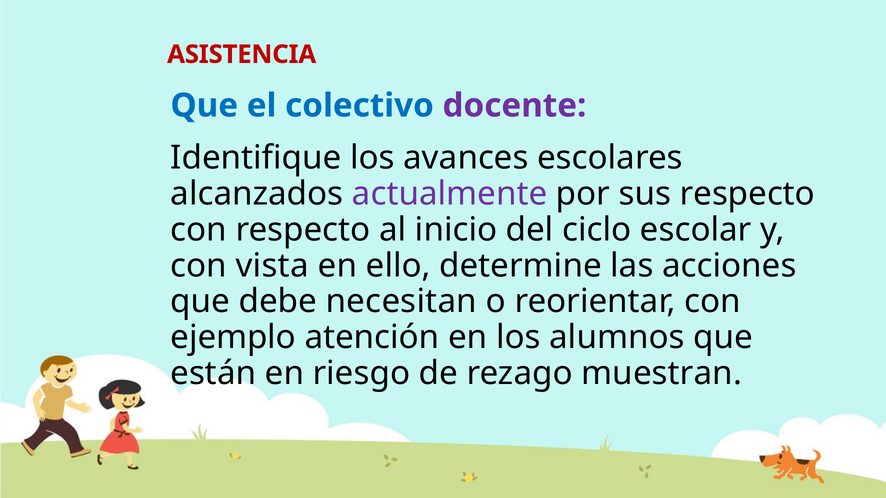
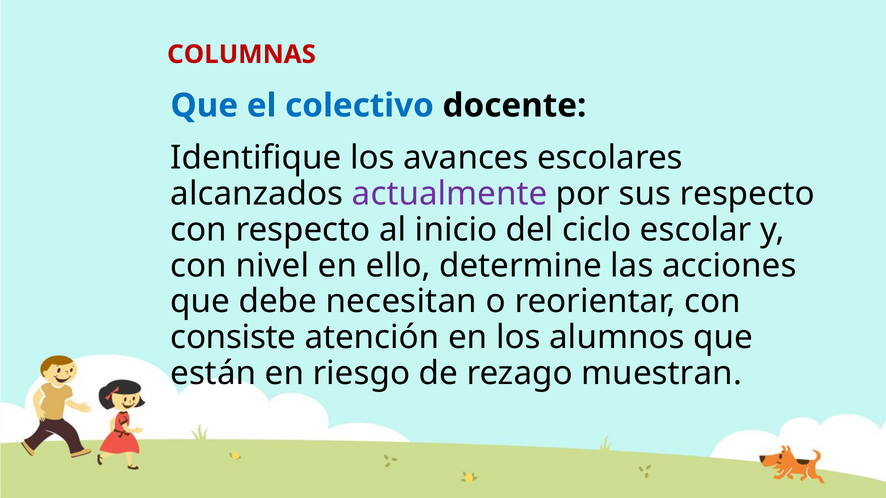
ASISTENCIA: ASISTENCIA -> COLUMNAS
docente colour: purple -> black
vista: vista -> nivel
ejemplo: ejemplo -> consiste
